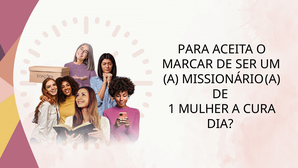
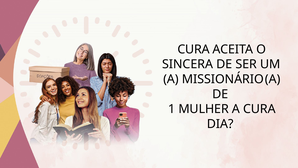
PARA at (193, 49): PARA -> CURA
MARCAR: MARCAR -> SINCERA
